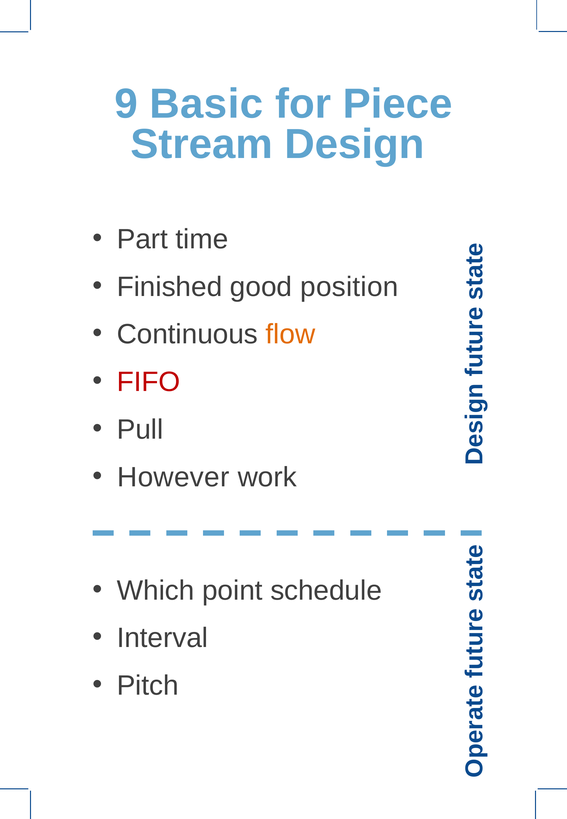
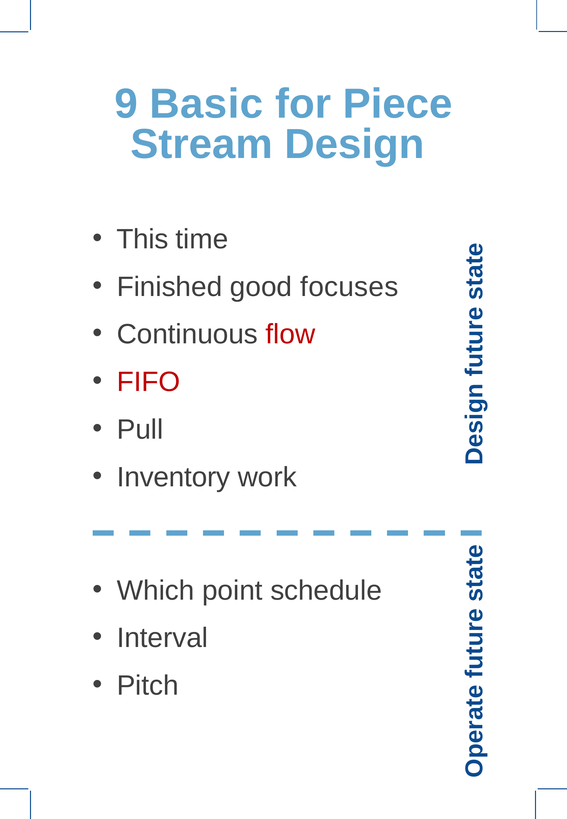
Part: Part -> This
position: position -> focuses
flow colour: orange -> red
However: However -> Inventory
